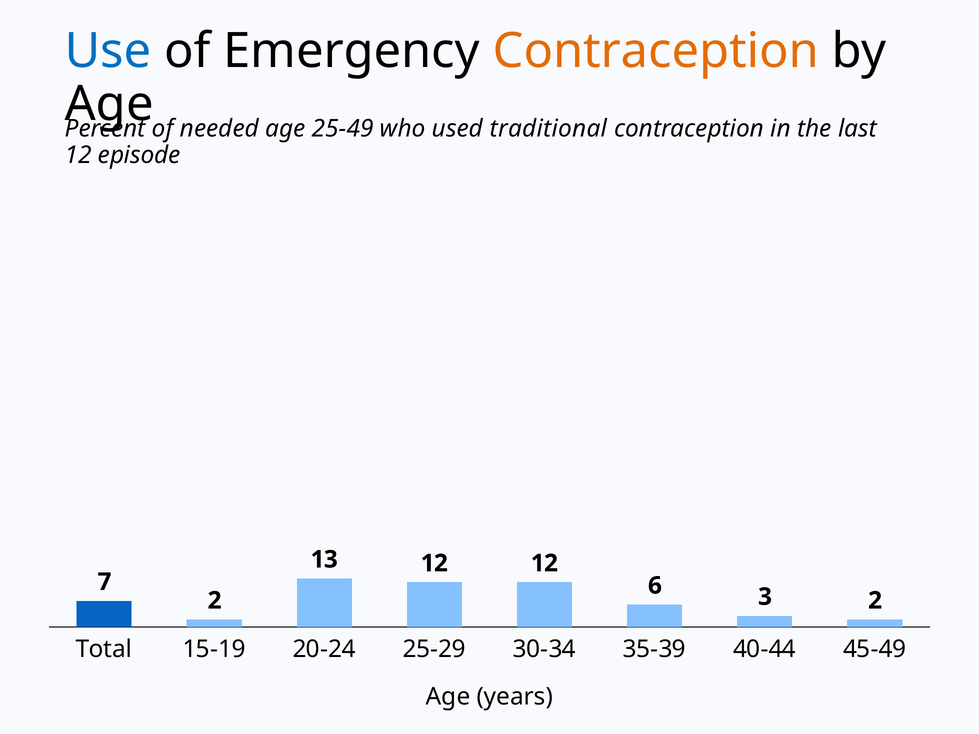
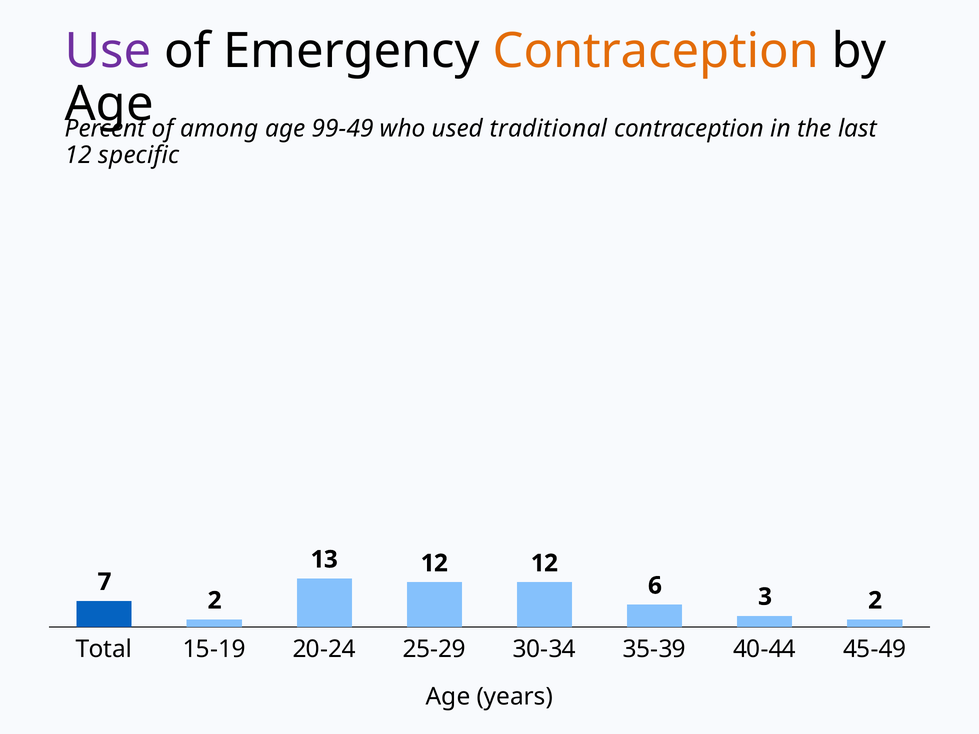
Use colour: blue -> purple
needed: needed -> among
25-49: 25-49 -> 99-49
episode: episode -> specific
